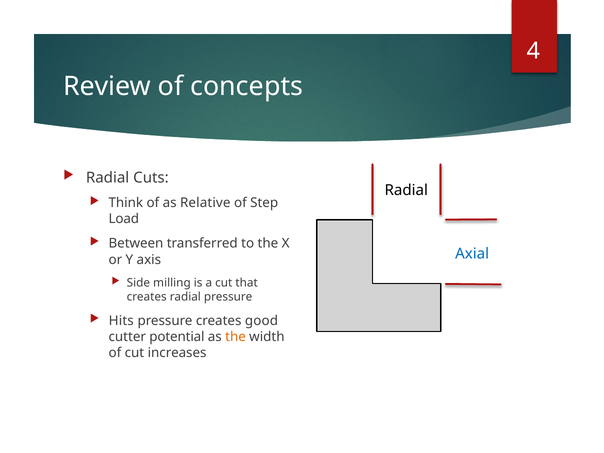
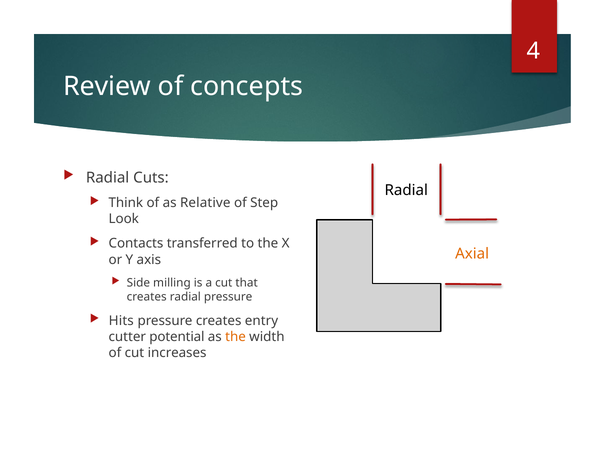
Load: Load -> Look
Between: Between -> Contacts
Axial colour: blue -> orange
good: good -> entry
